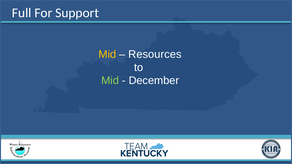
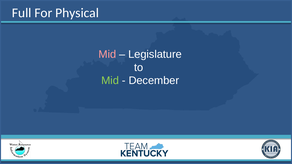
Support: Support -> Physical
Mid at (107, 54) colour: yellow -> pink
Resources: Resources -> Legislature
